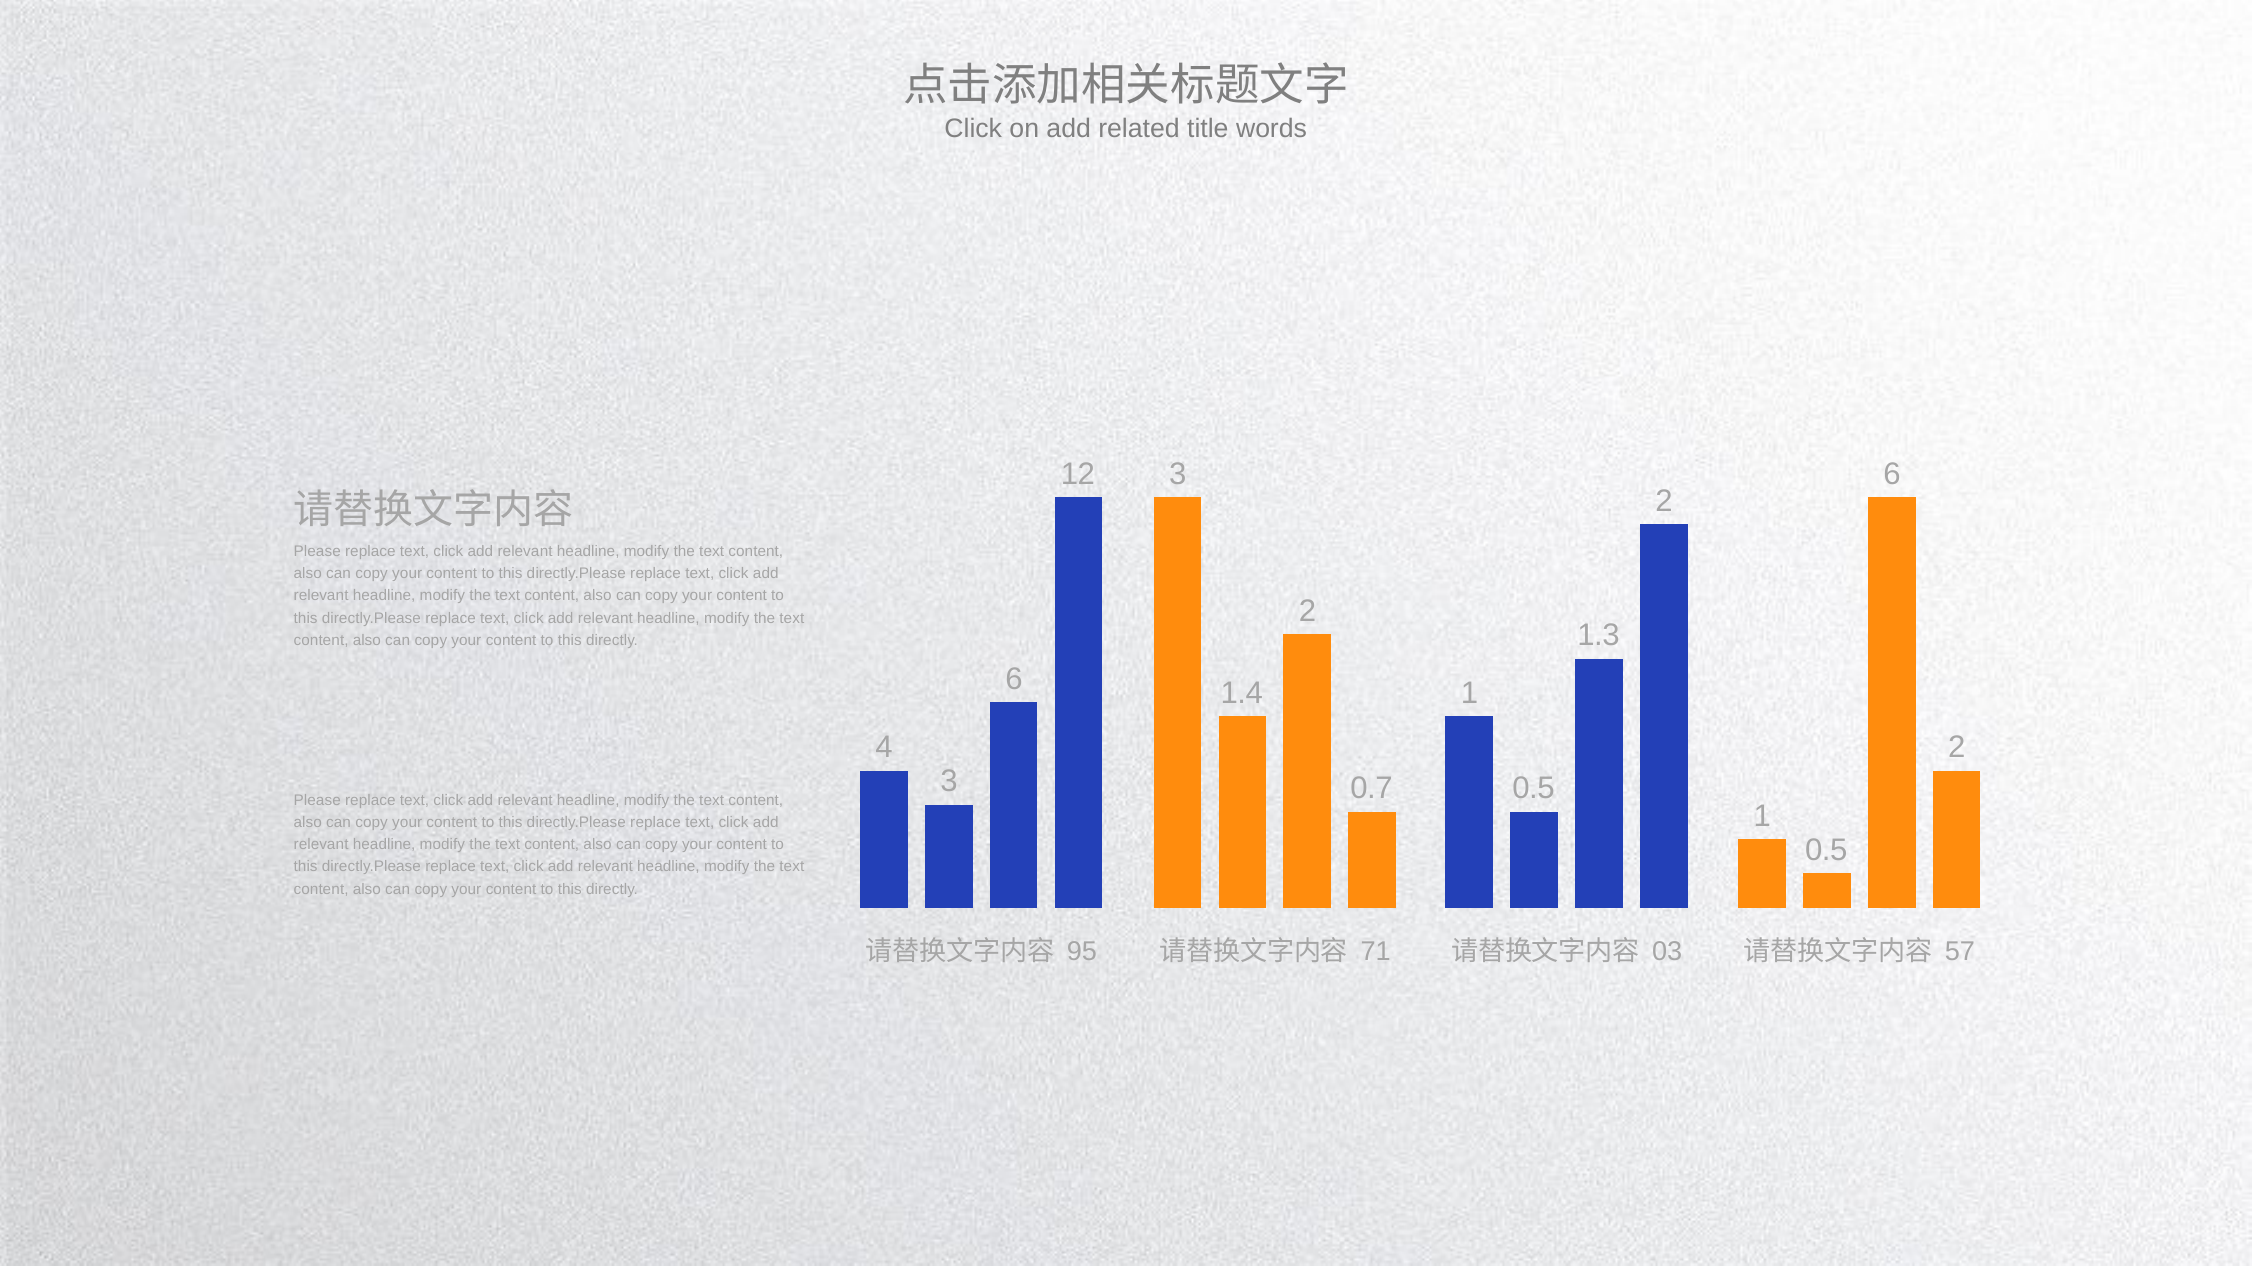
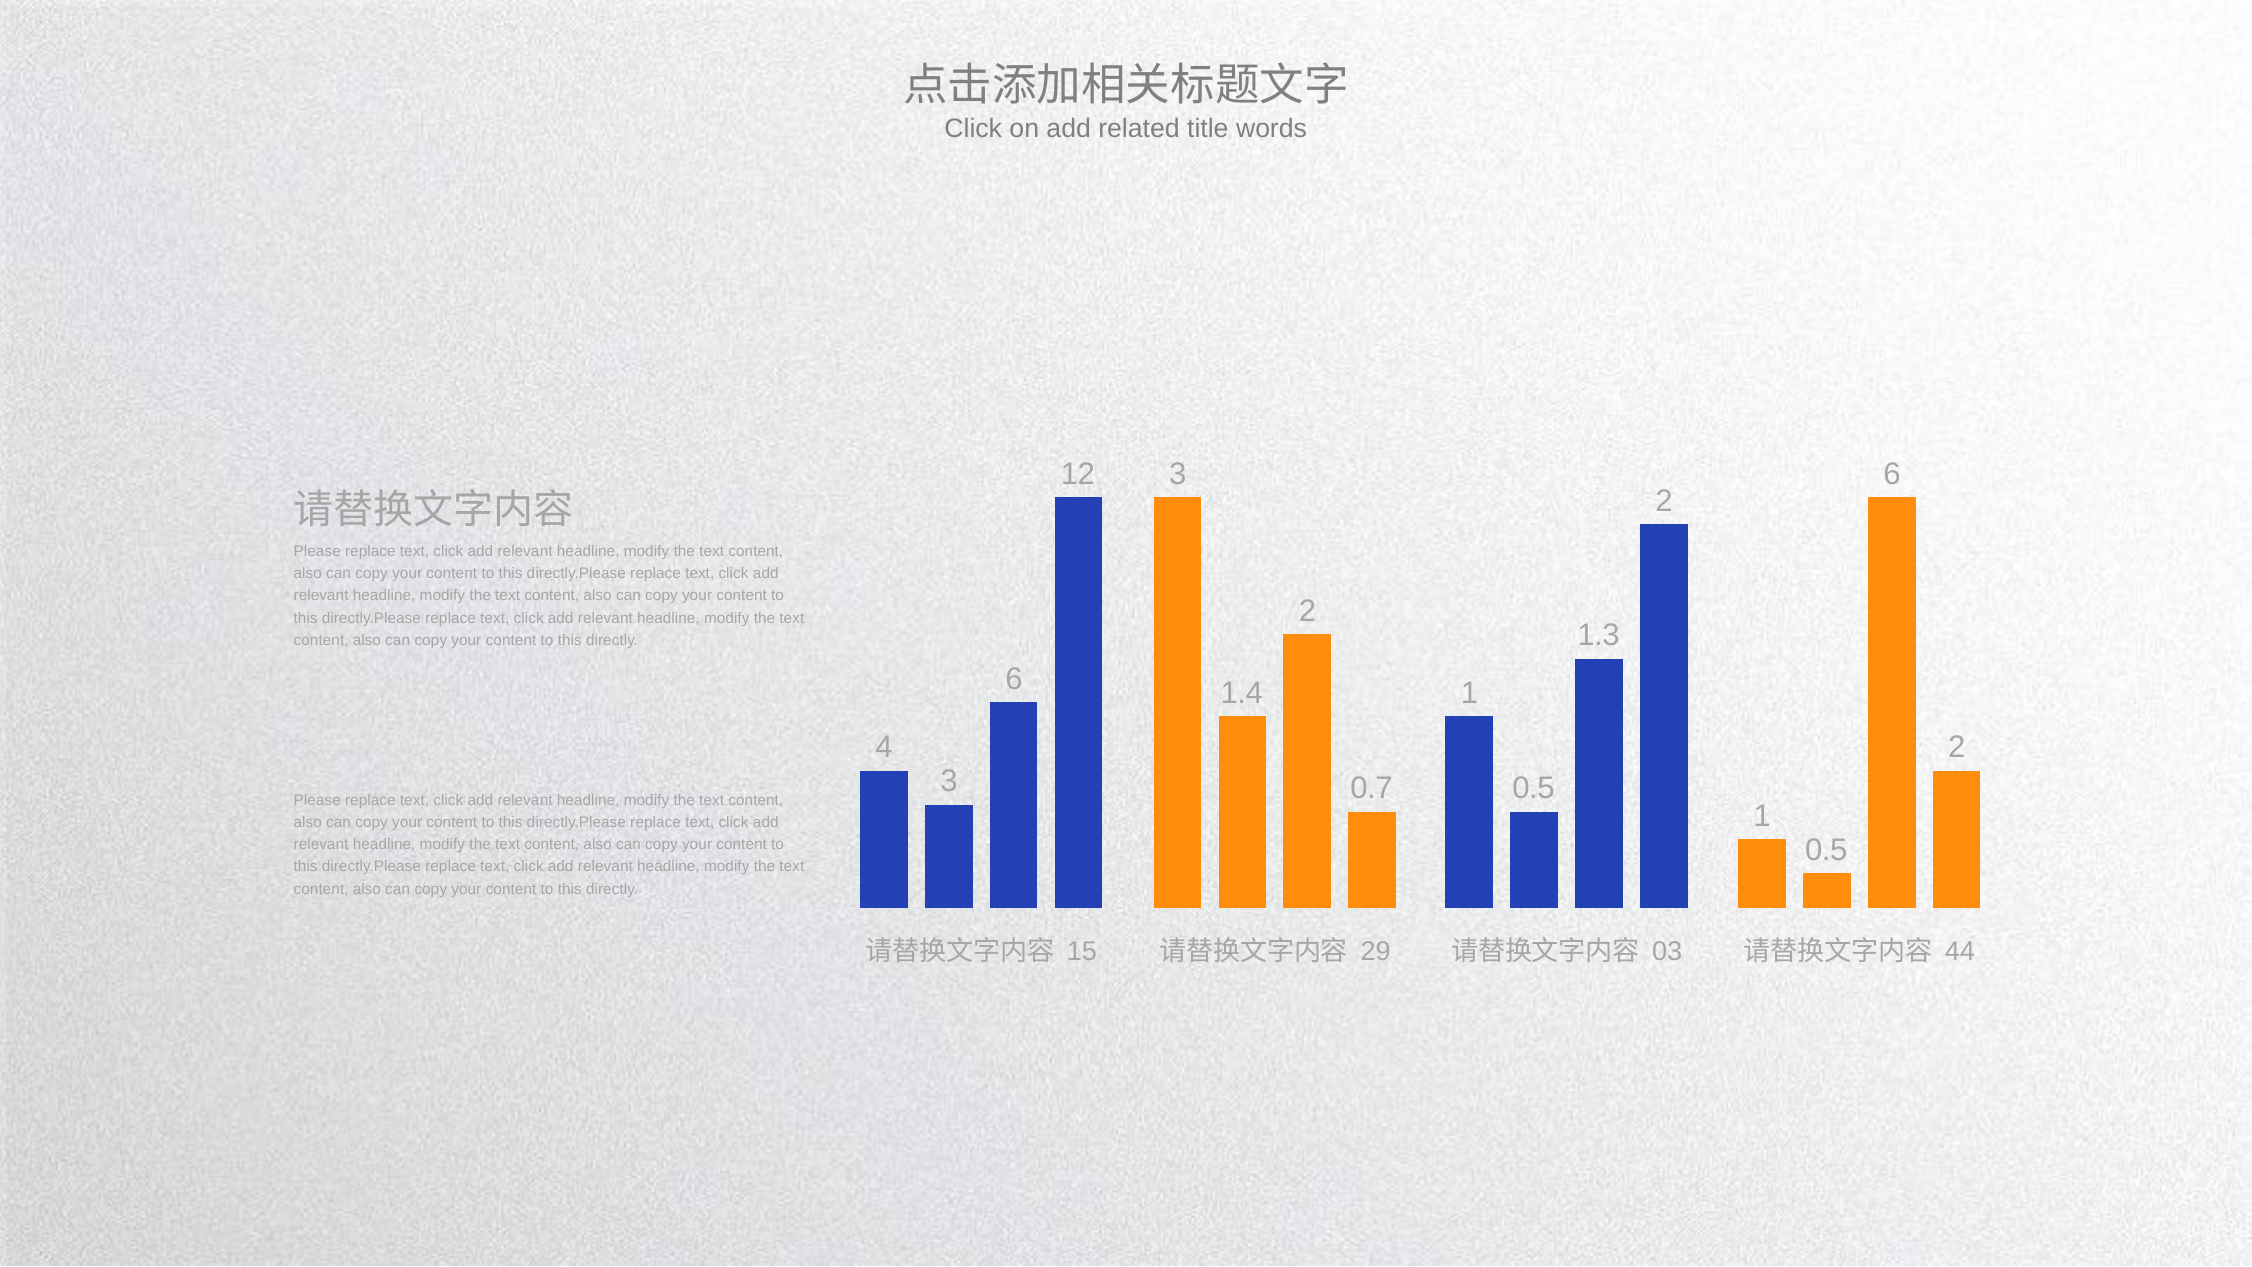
95: 95 -> 15
71: 71 -> 29
57: 57 -> 44
